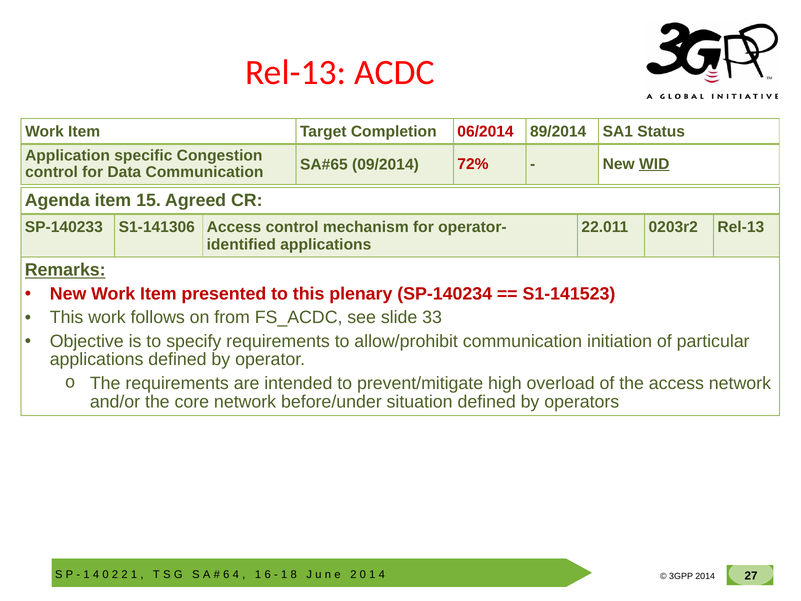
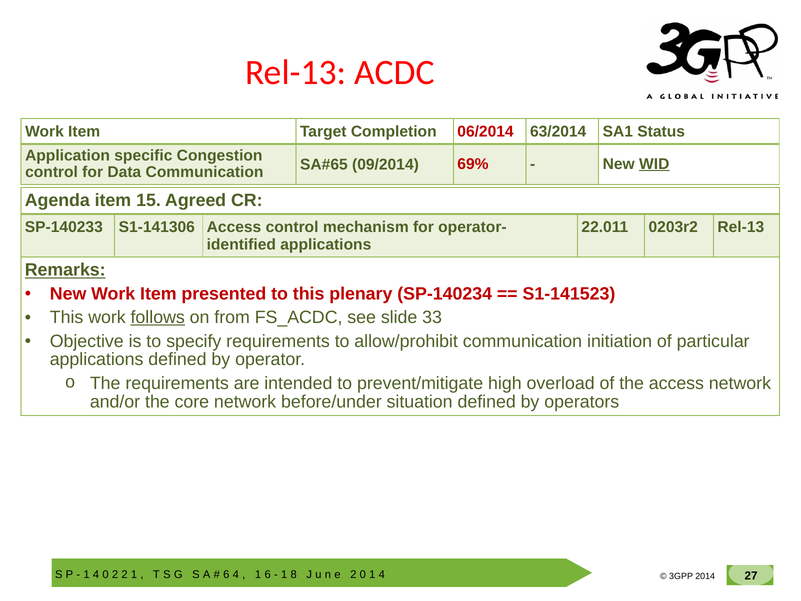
89/2014: 89/2014 -> 63/2014
72%: 72% -> 69%
follows underline: none -> present
